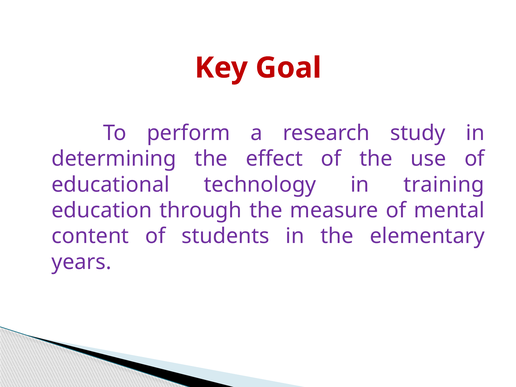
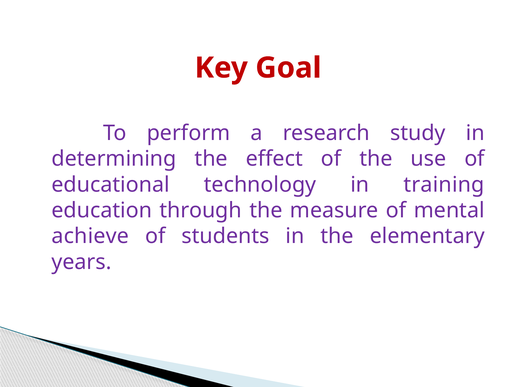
content: content -> achieve
